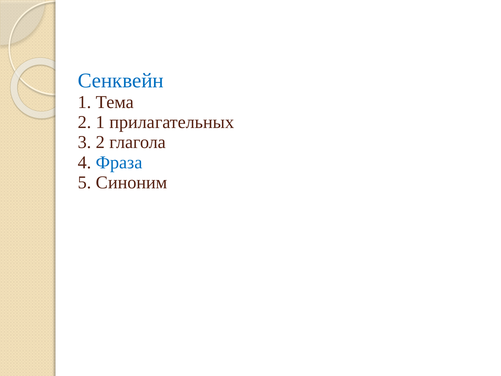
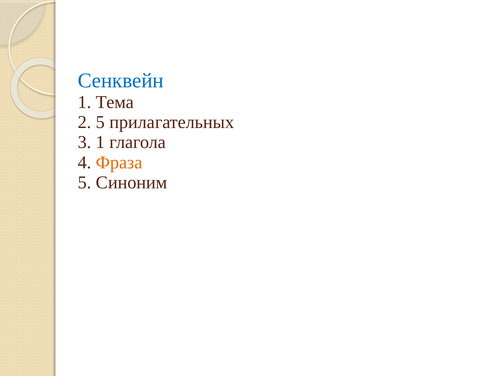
2 1: 1 -> 5
3 2: 2 -> 1
Фраза colour: blue -> orange
